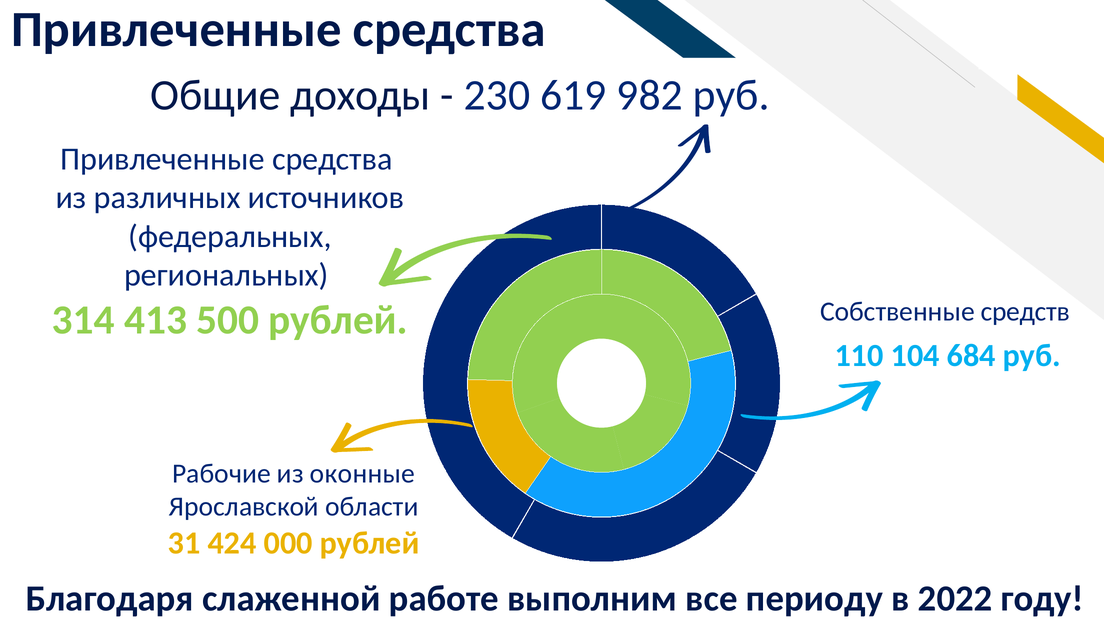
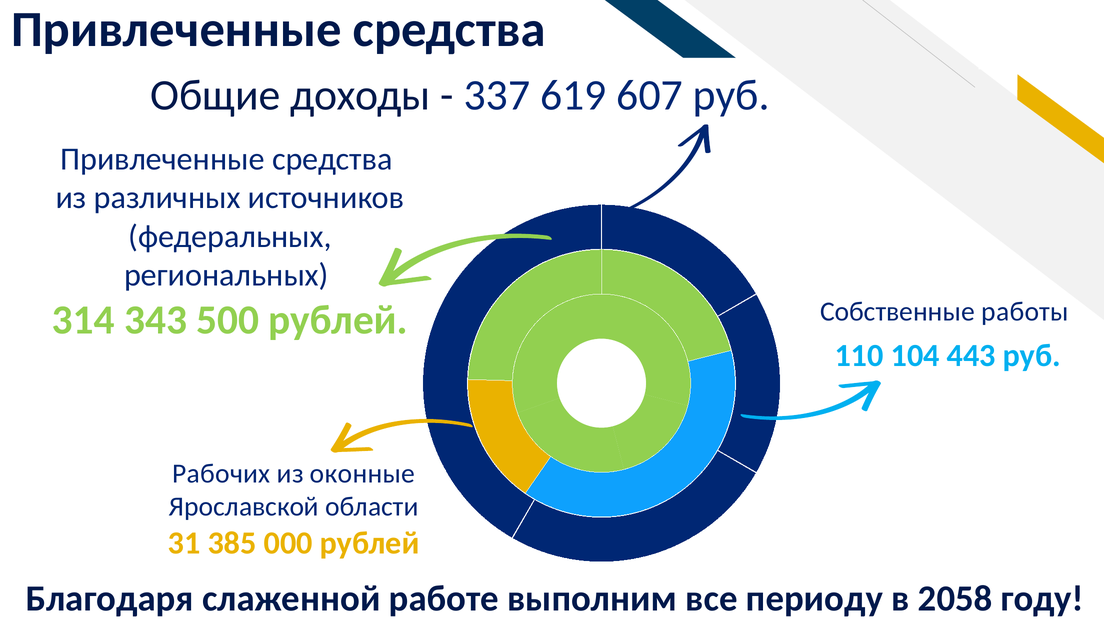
230: 230 -> 337
982: 982 -> 607
средств: средств -> работы
413: 413 -> 343
684: 684 -> 443
Рабочие: Рабочие -> Рабочих
424: 424 -> 385
2022: 2022 -> 2058
